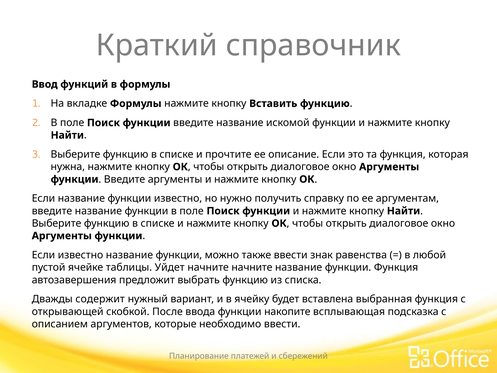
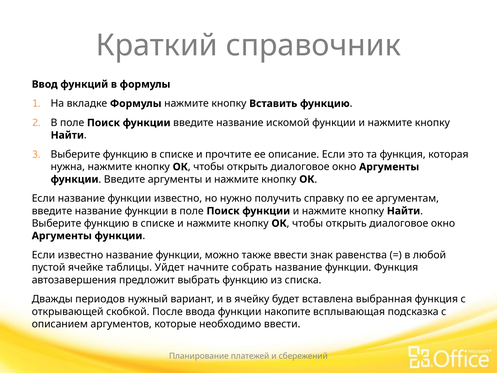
начните начните: начните -> собрать
содержит: содержит -> периодов
